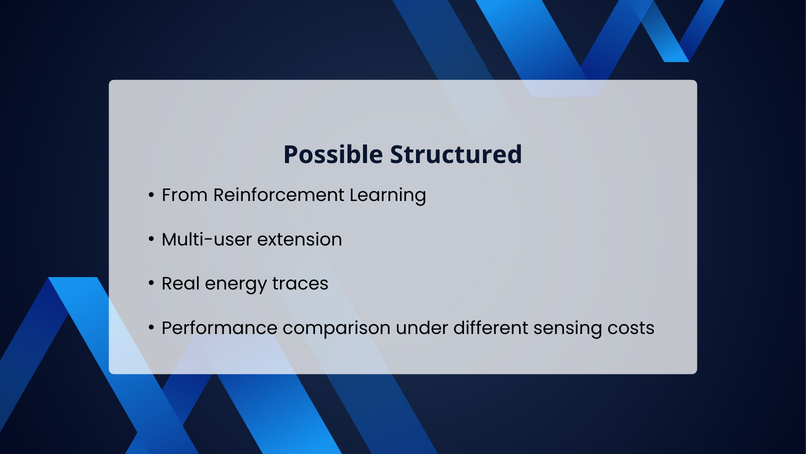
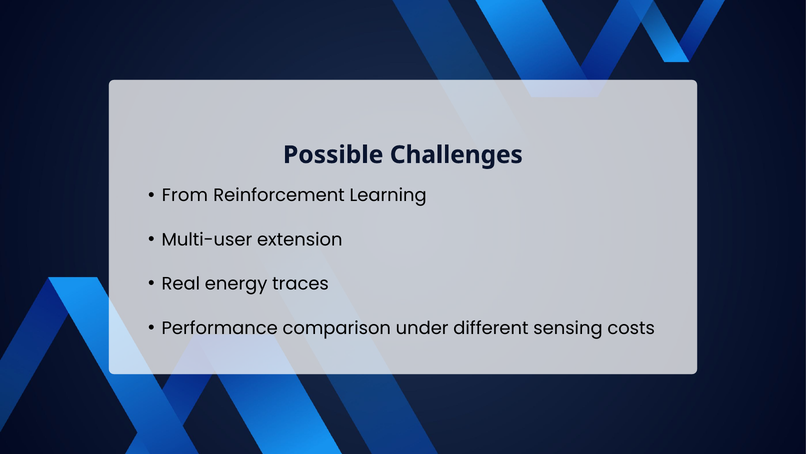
Structured: Structured -> Challenges
